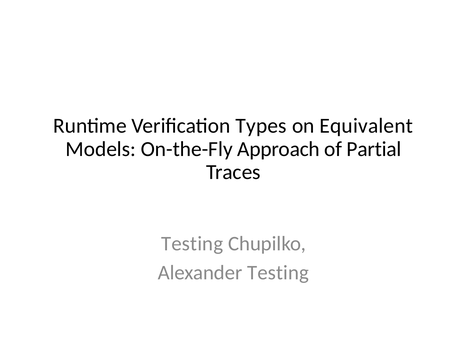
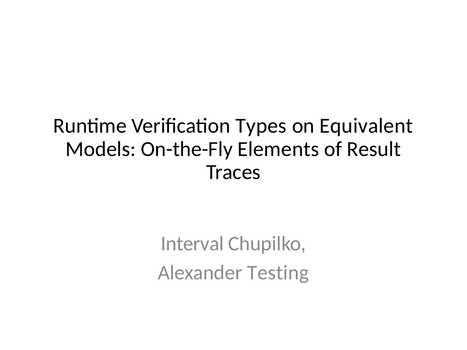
Approach: Approach -> Elements
Partial: Partial -> Result
Testing at (192, 244): Testing -> Interval
